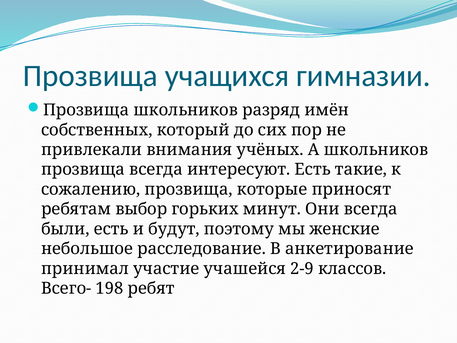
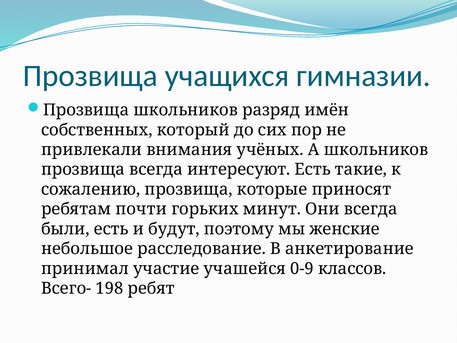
выбор: выбор -> почти
2-9: 2-9 -> 0-9
